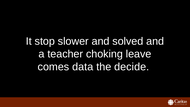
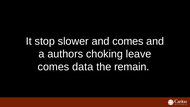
and solved: solved -> comes
teacher: teacher -> authors
decide: decide -> remain
